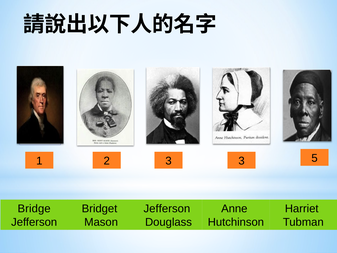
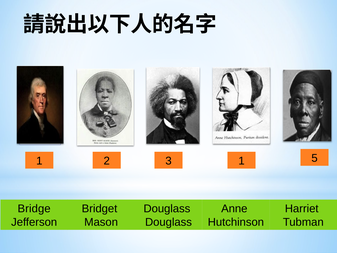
1 3: 3 -> 1
Jefferson at (167, 209): Jefferson -> Douglass
